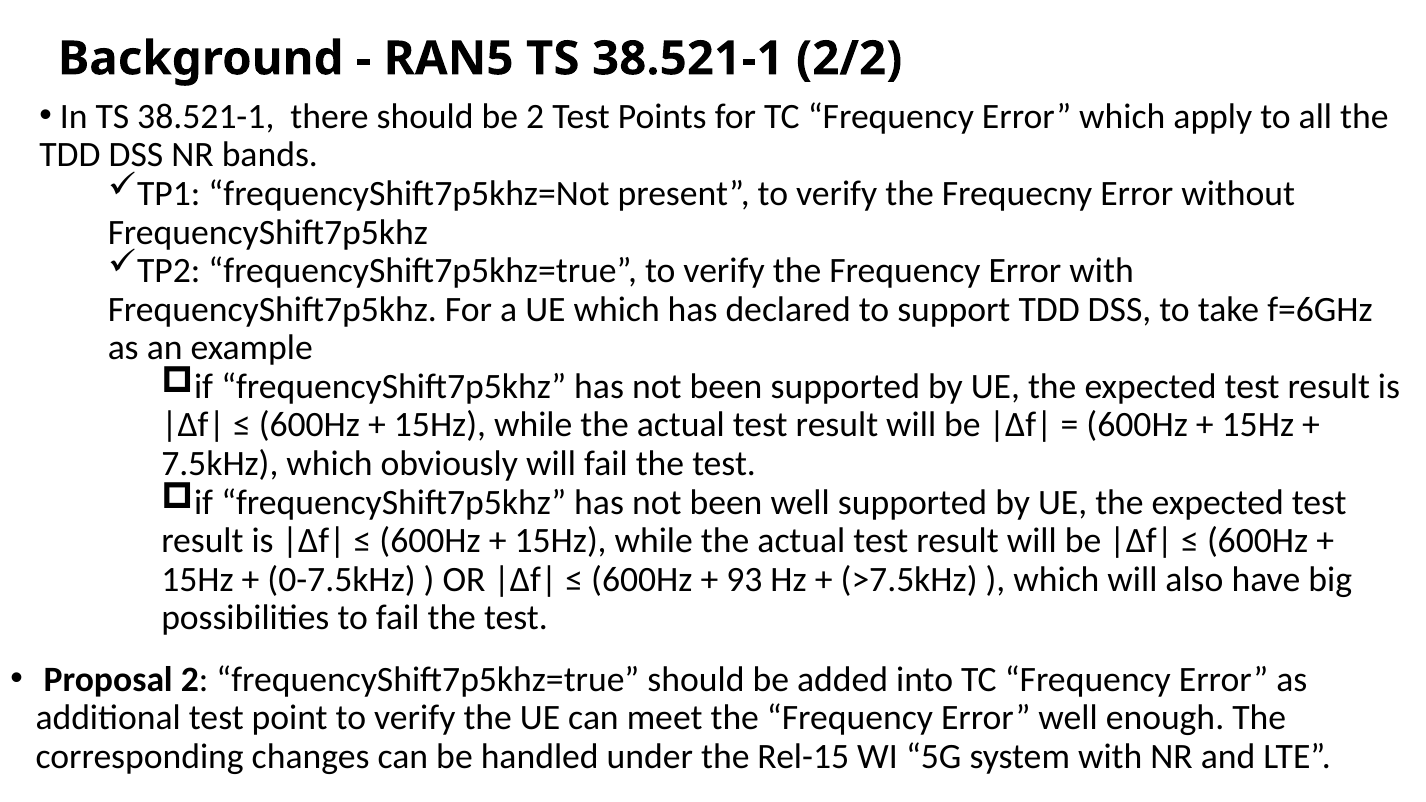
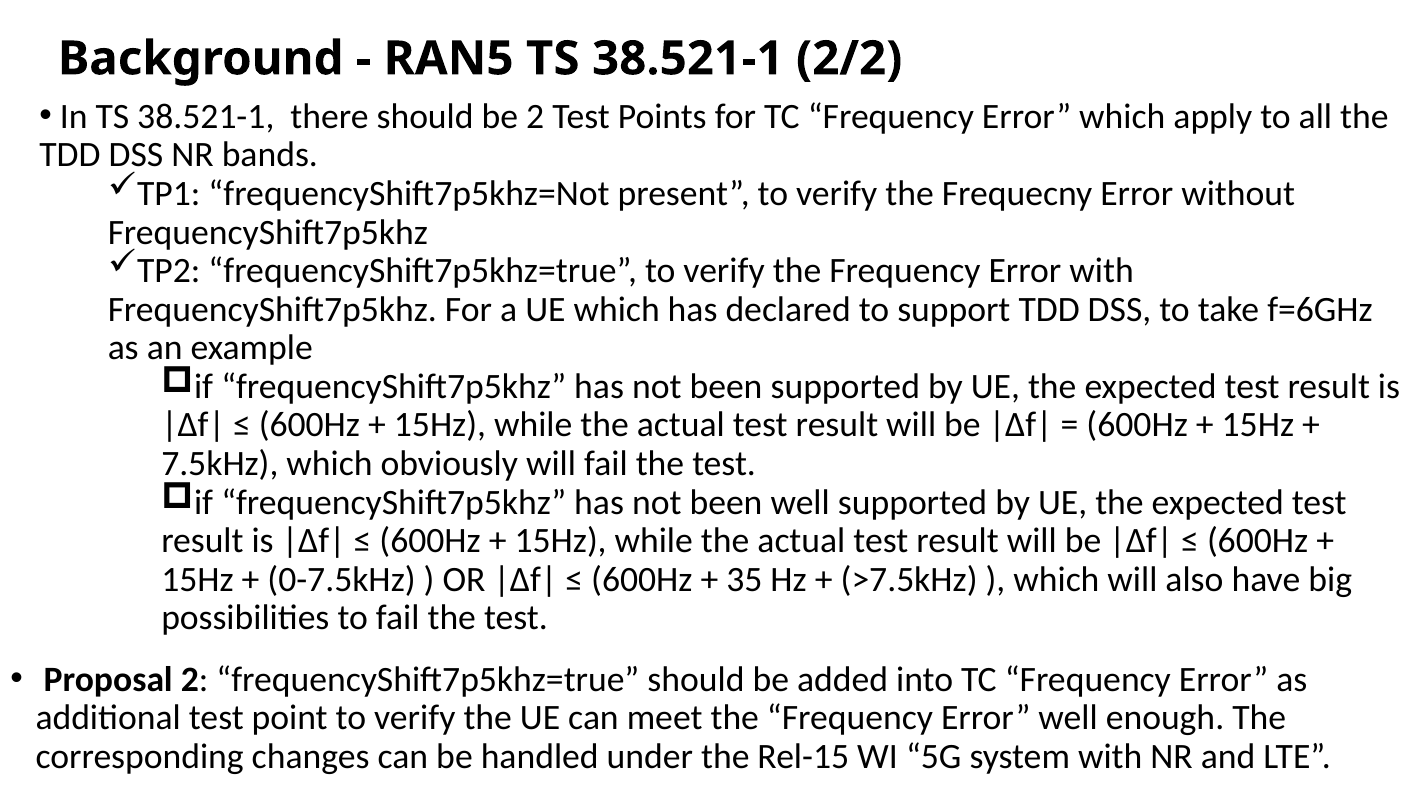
93: 93 -> 35
